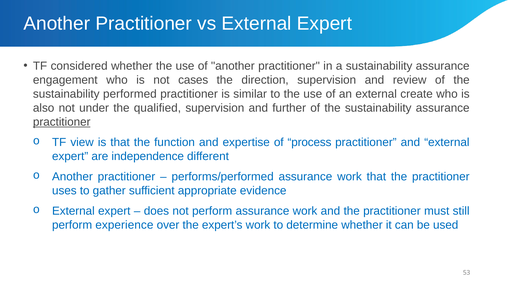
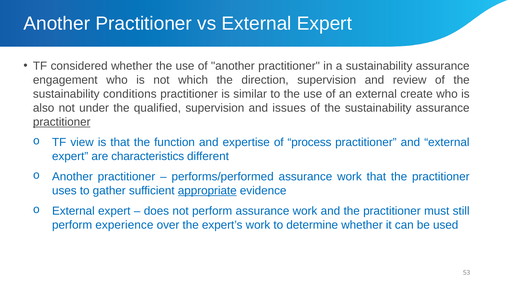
cases: cases -> which
performed: performed -> conditions
further: further -> issues
independence: independence -> characteristics
appropriate underline: none -> present
